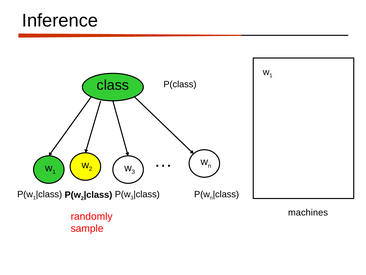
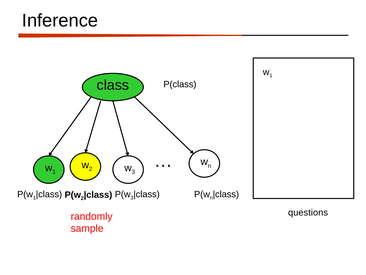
machines: machines -> questions
